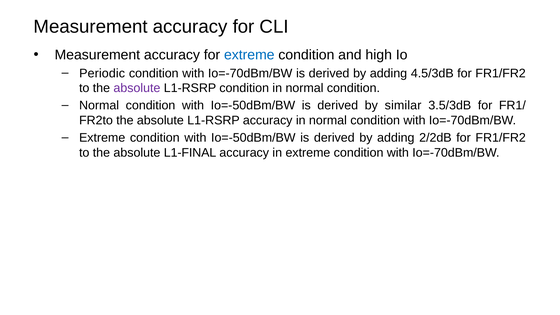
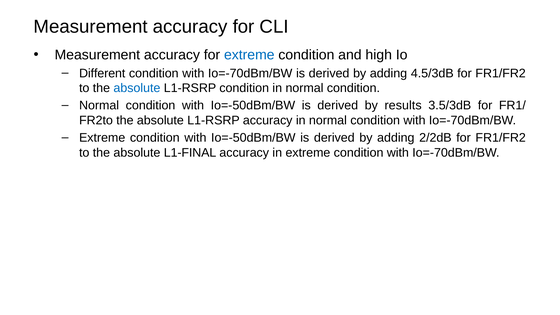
Periodic: Periodic -> Different
absolute at (137, 88) colour: purple -> blue
similar: similar -> results
